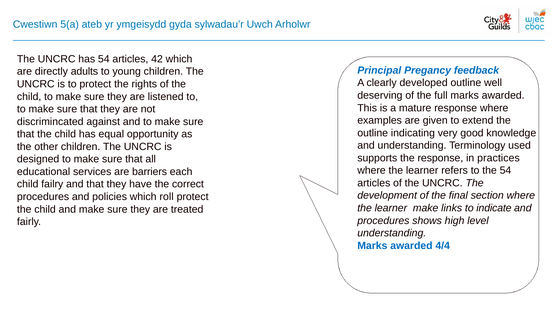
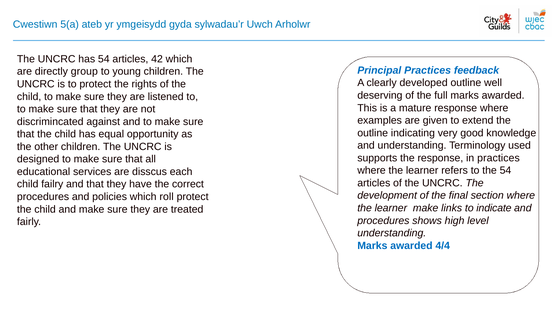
Principal Pregancy: Pregancy -> Practices
adults: adults -> group
barriers: barriers -> disscus
